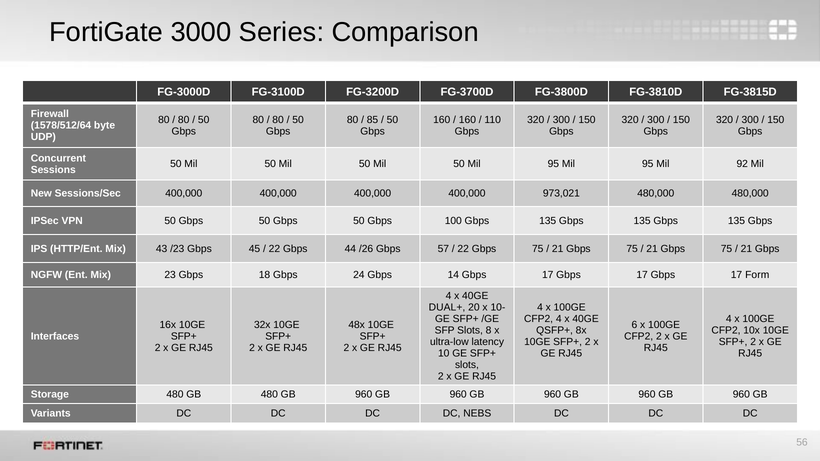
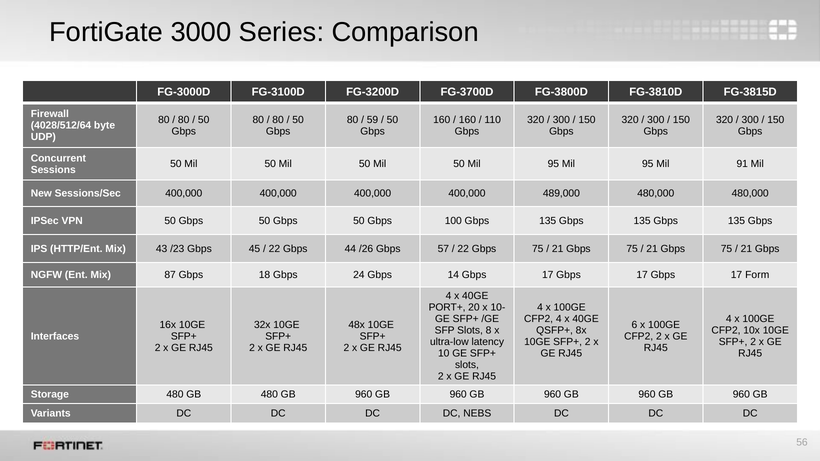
85: 85 -> 59
1578/512/64: 1578/512/64 -> 4028/512/64
92: 92 -> 91
973,021: 973,021 -> 489,000
23: 23 -> 87
DUAL+: DUAL+ -> PORT+
